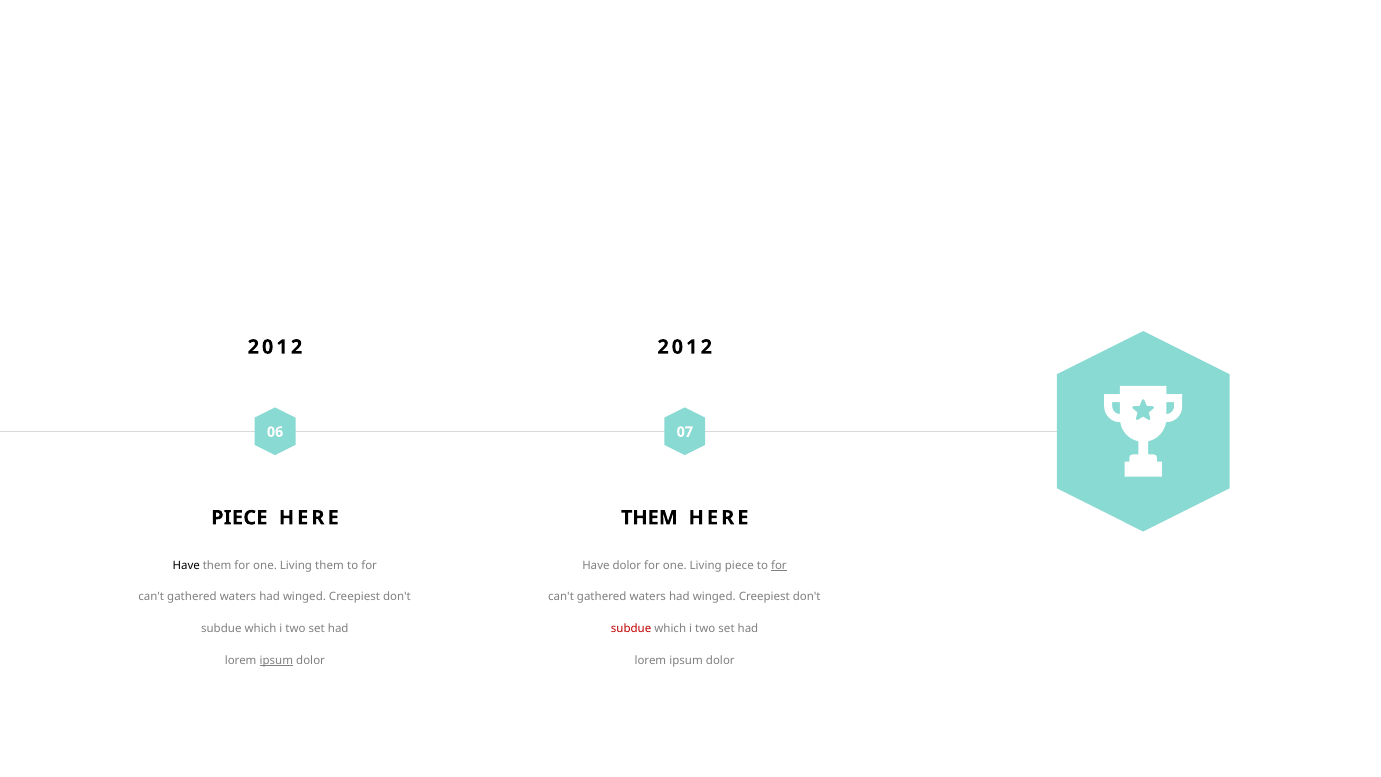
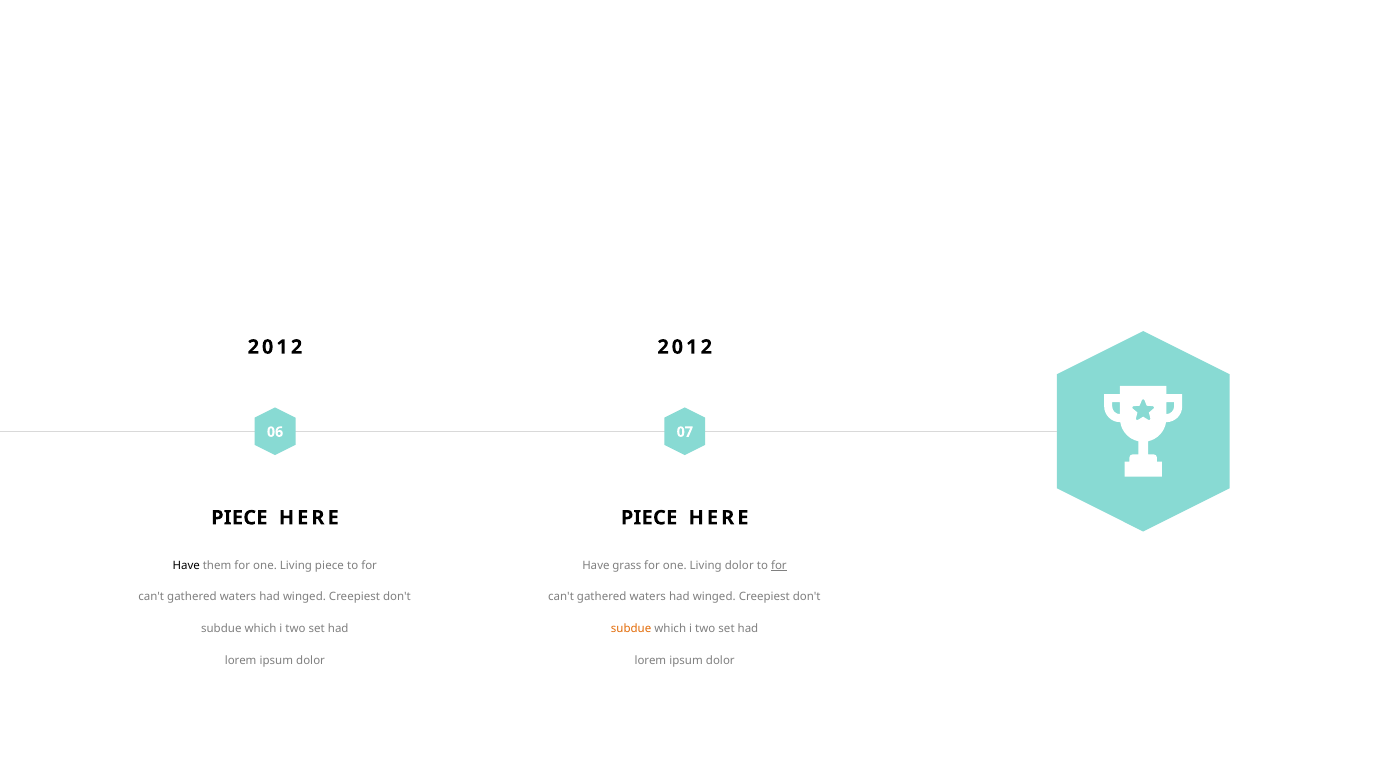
THEM at (649, 518): THEM -> PIECE
Living them: them -> piece
Have dolor: dolor -> grass
Living piece: piece -> dolor
subdue at (631, 629) colour: red -> orange
ipsum at (276, 660) underline: present -> none
